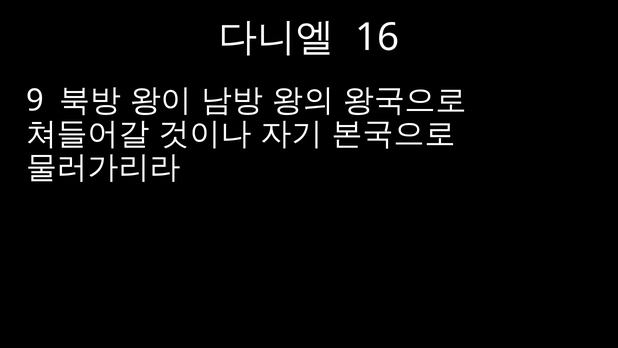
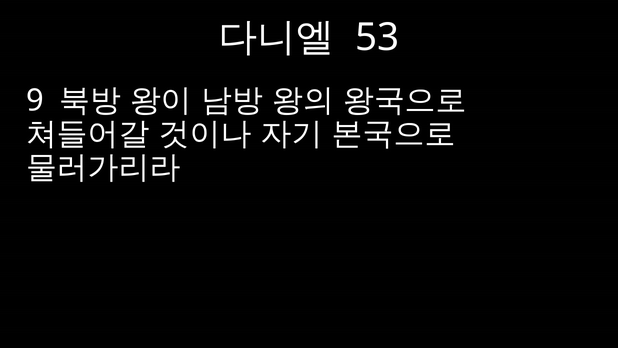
16: 16 -> 53
